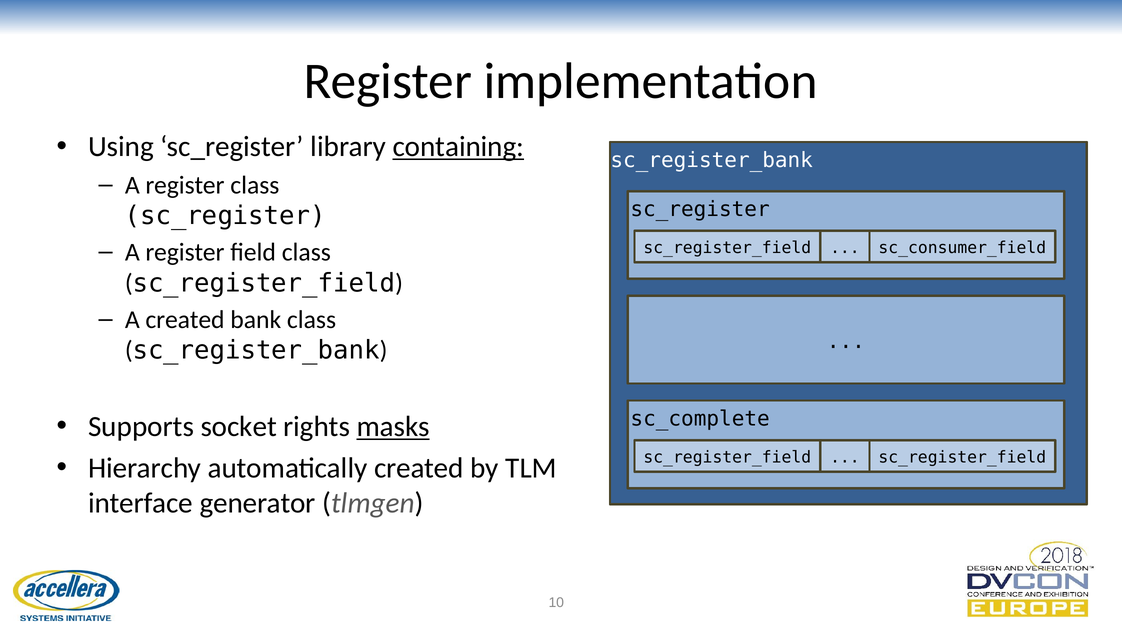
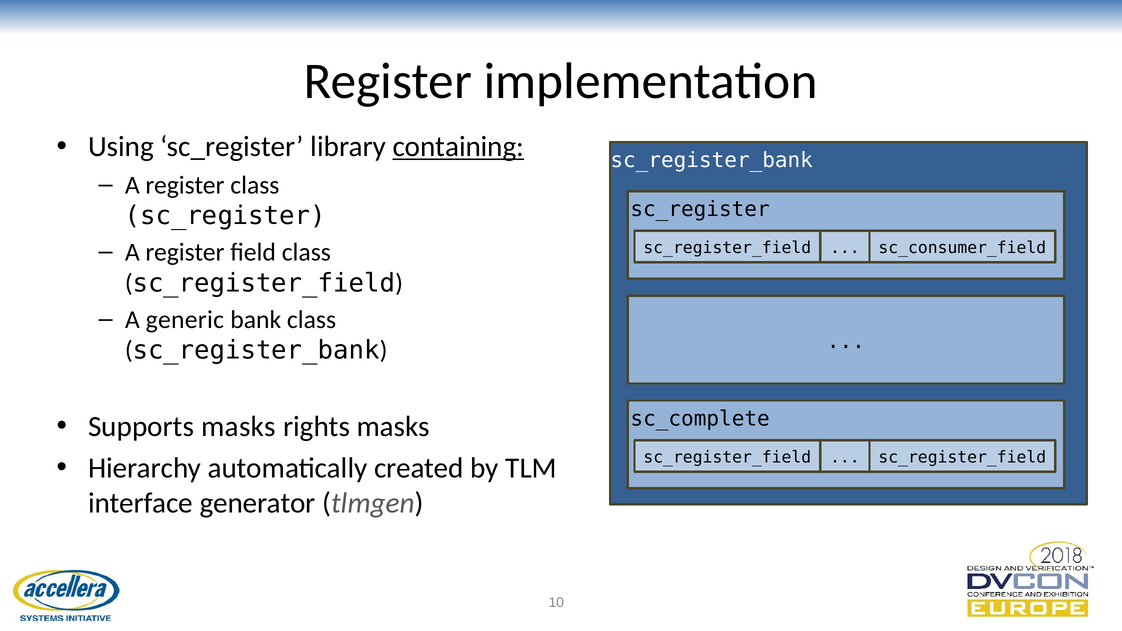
A created: created -> generic
Supports socket: socket -> masks
masks at (393, 427) underline: present -> none
